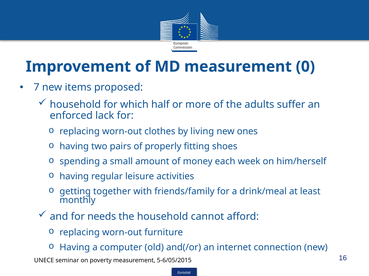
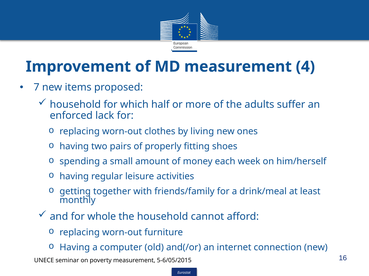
0: 0 -> 4
needs: needs -> whole
